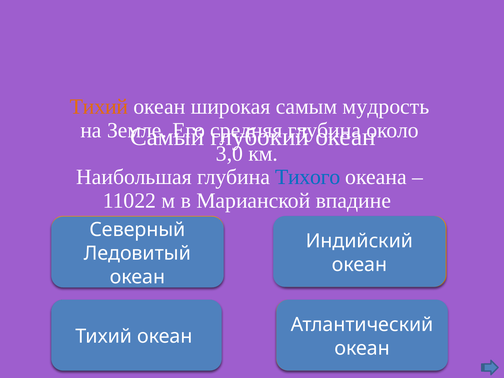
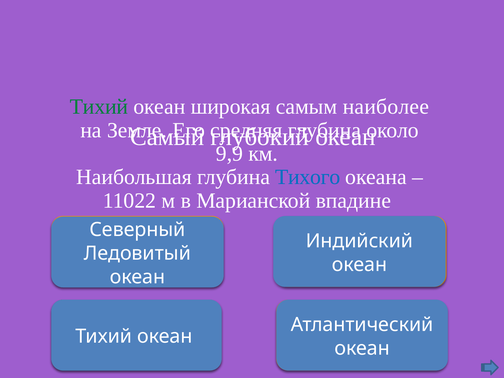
Тихий at (99, 107) colour: orange -> green
мудрость: мудрость -> наиболее
3,0: 3,0 -> 9,9
